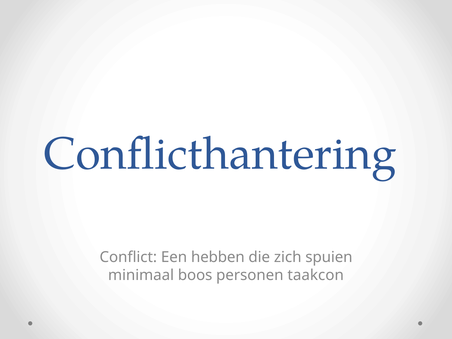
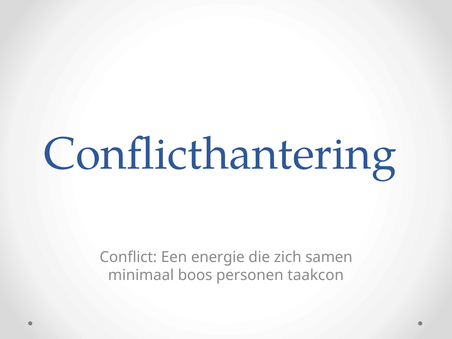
hebben: hebben -> energie
spuien: spuien -> samen
